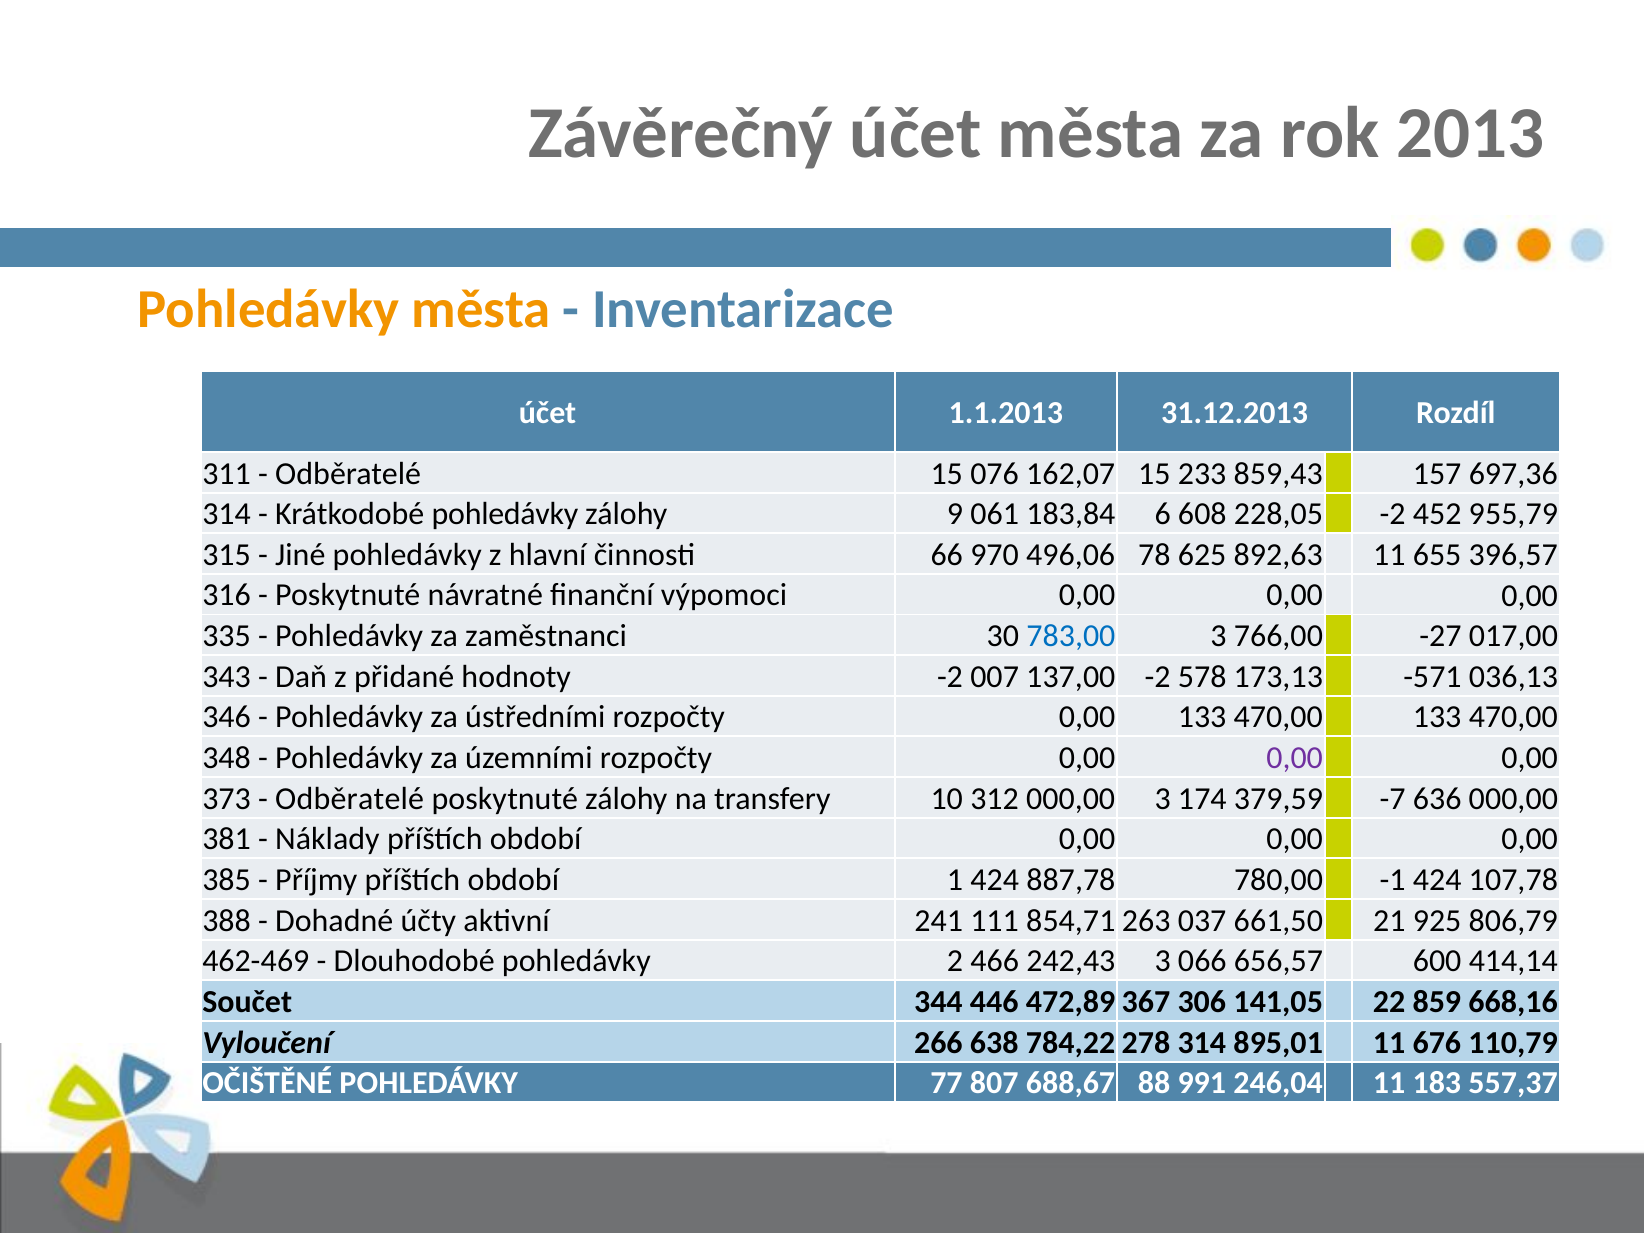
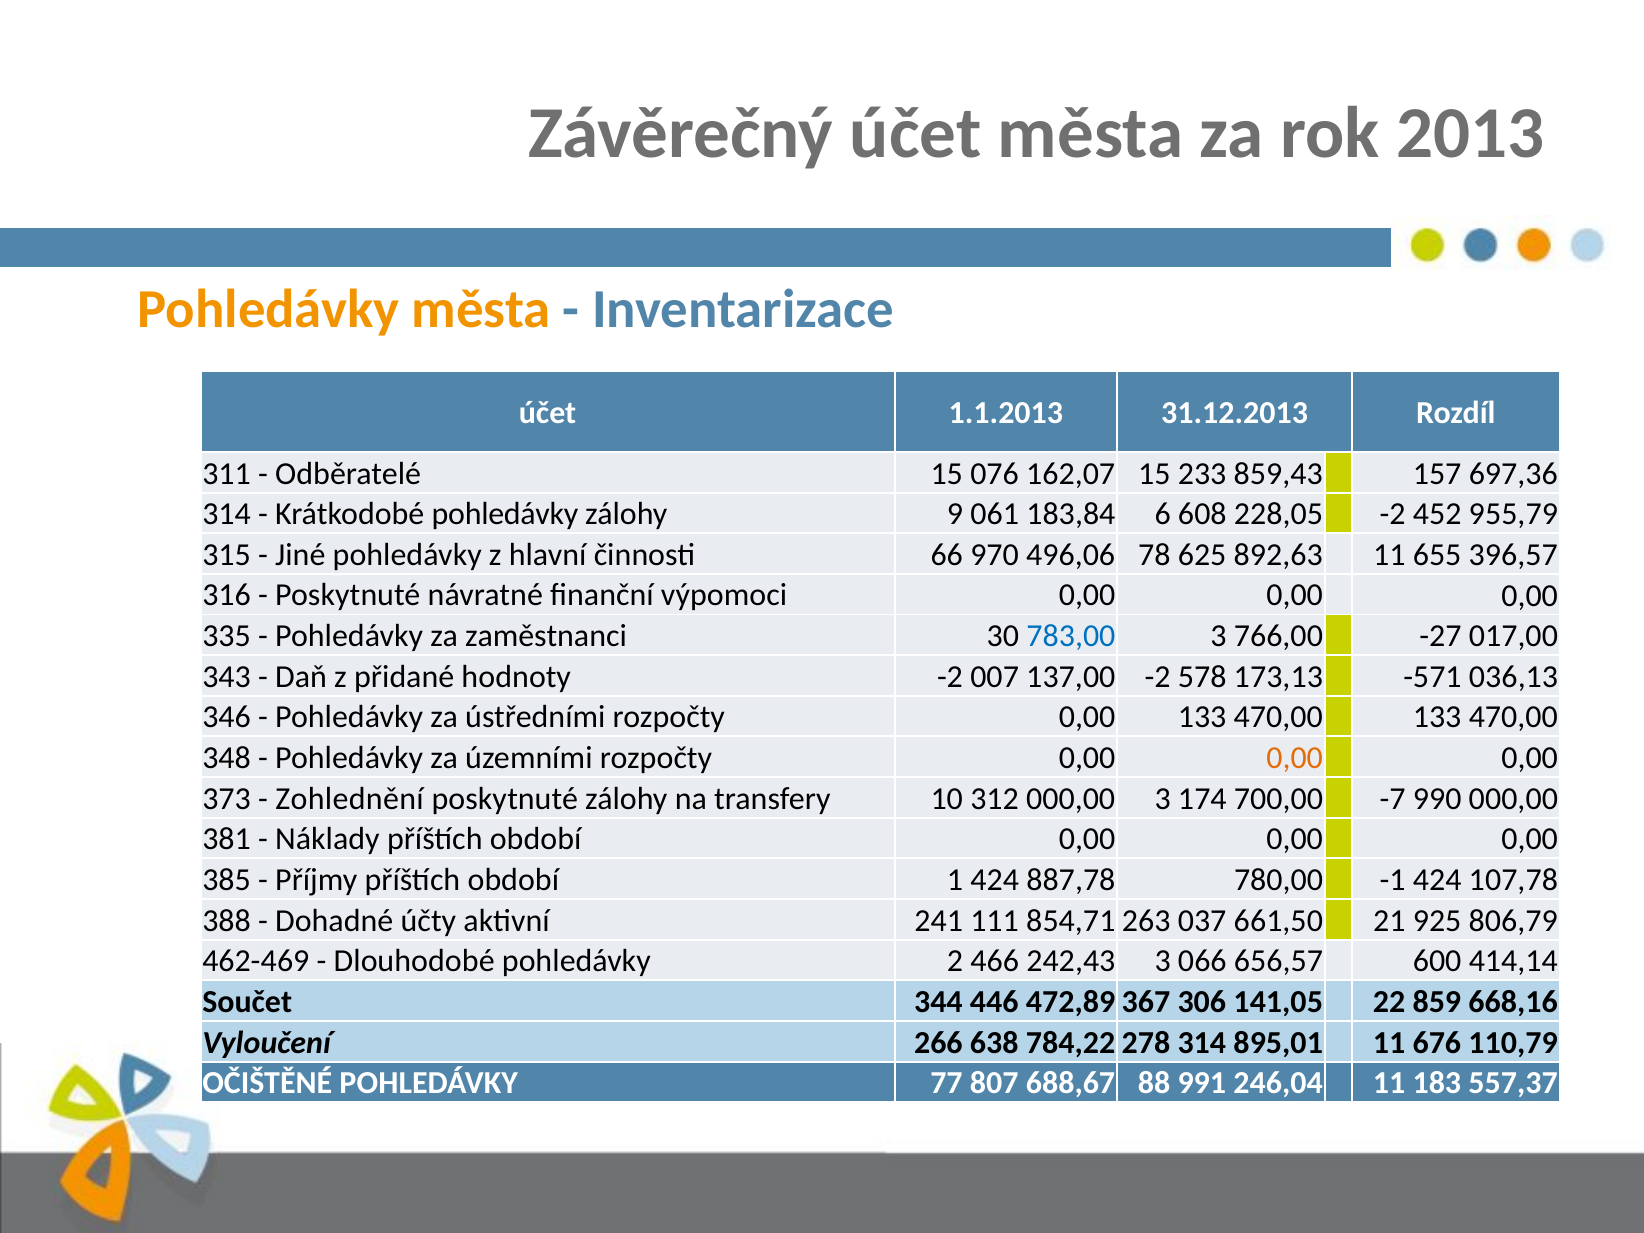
0,00 at (1295, 758) colour: purple -> orange
Odběratelé at (350, 799): Odběratelé -> Zohlednění
379,59: 379,59 -> 700,00
636: 636 -> 990
